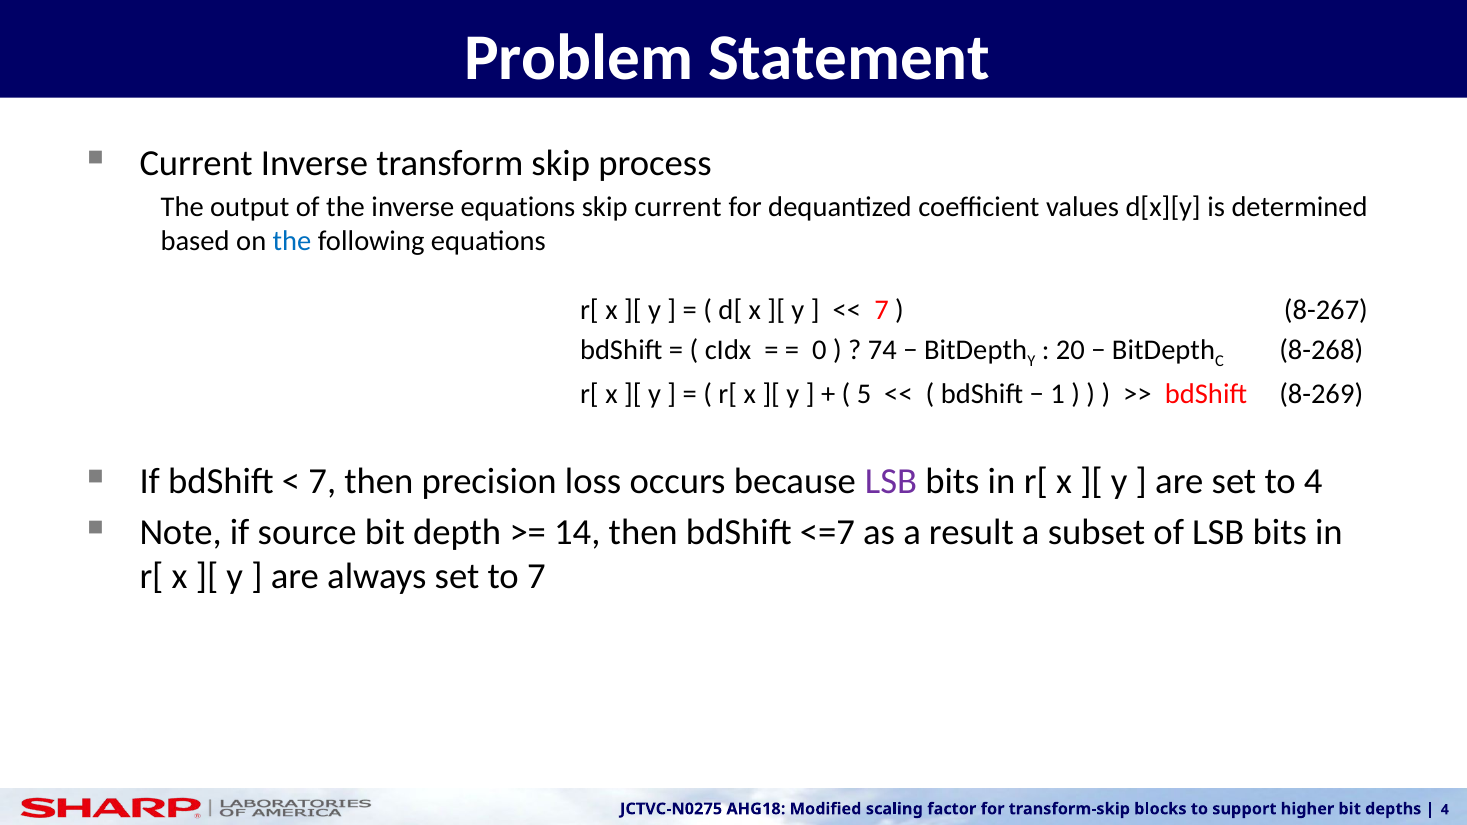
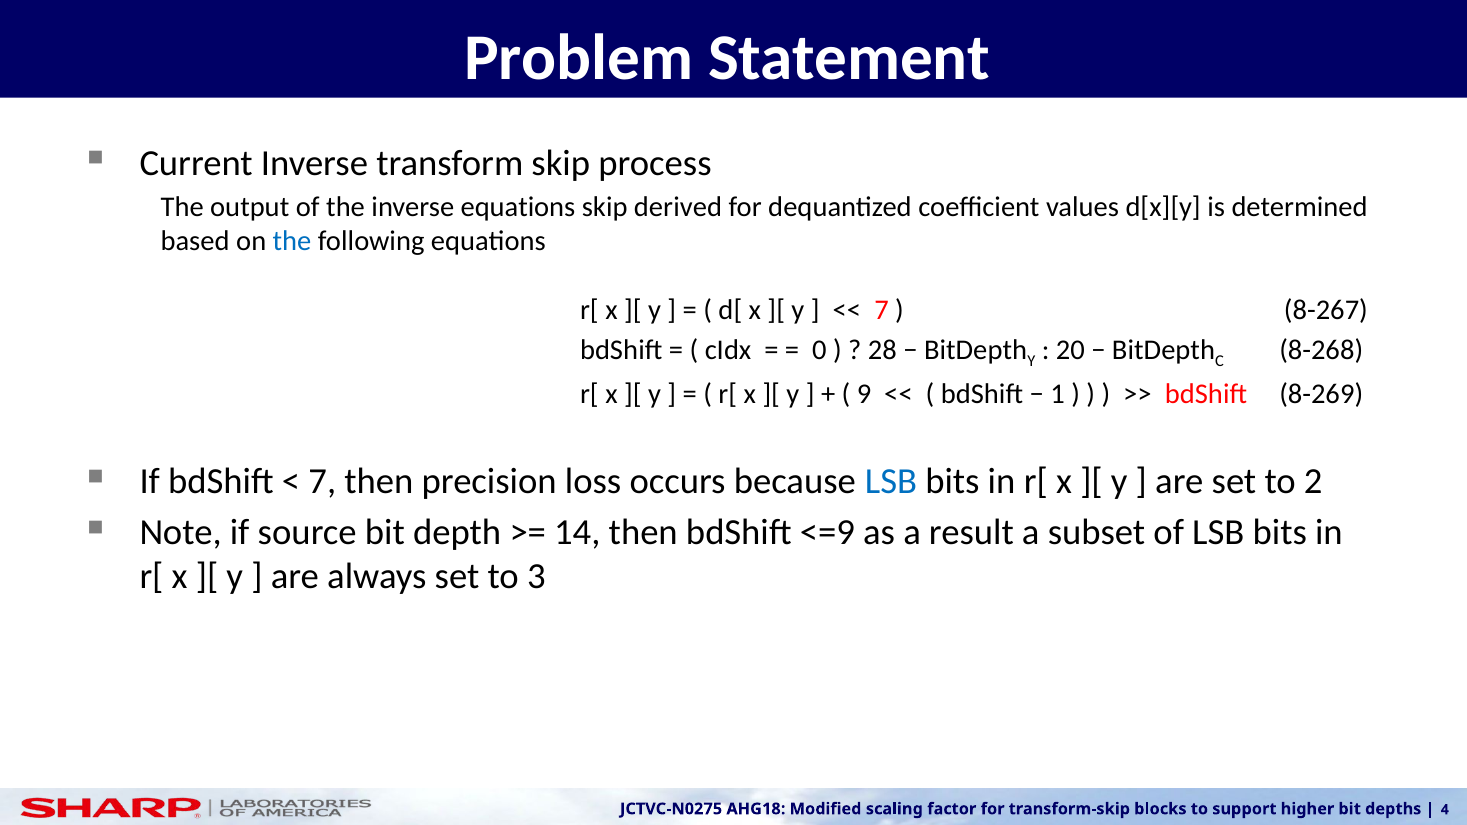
skip current: current -> derived
74: 74 -> 28
5: 5 -> 9
LSB at (891, 482) colour: purple -> blue
to 4: 4 -> 2
<=7: <=7 -> <=9
to 7: 7 -> 3
